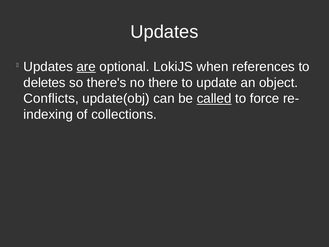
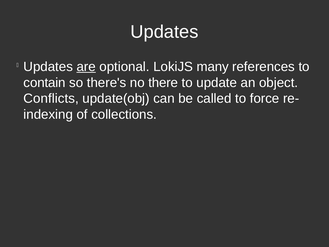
when: when -> many
deletes: deletes -> contain
called underline: present -> none
